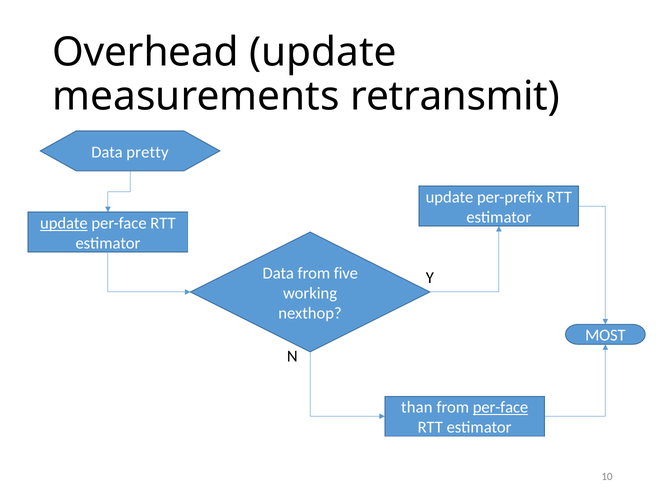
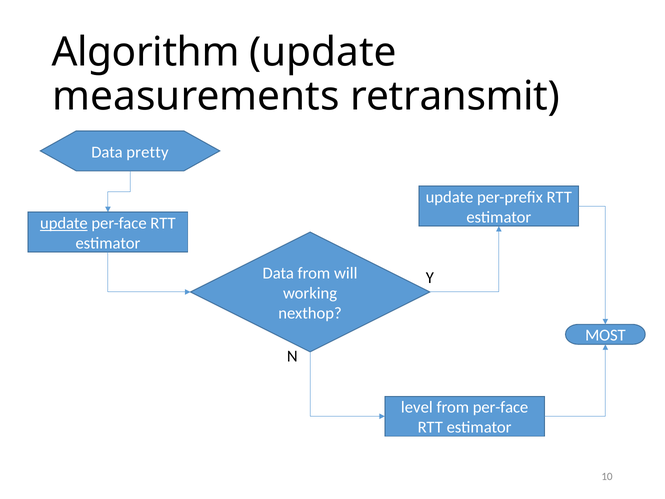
Overhead: Overhead -> Algorithm
five: five -> will
than: than -> level
per-face at (501, 407) underline: present -> none
